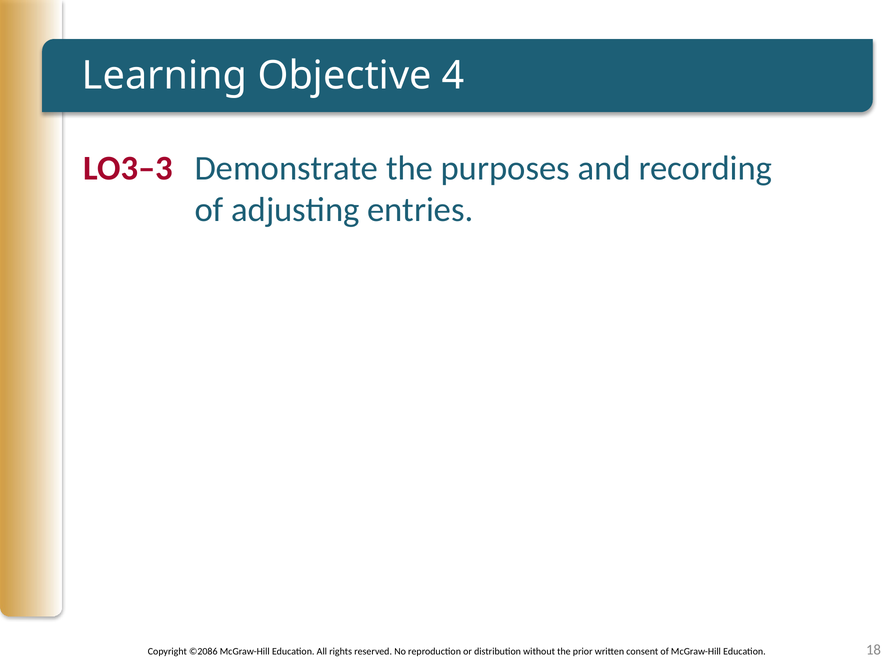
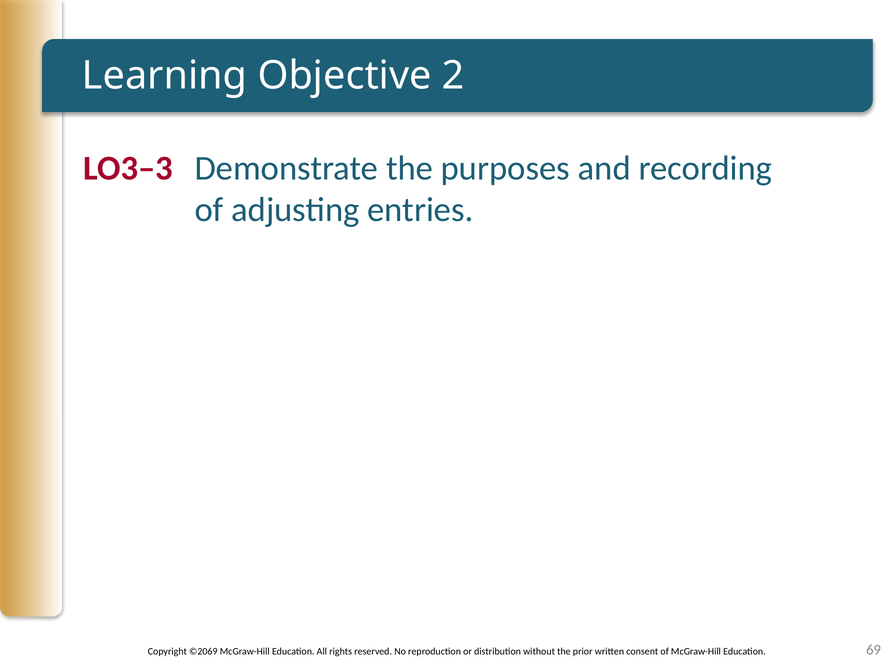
4: 4 -> 2
©2086: ©2086 -> ©2069
18: 18 -> 69
